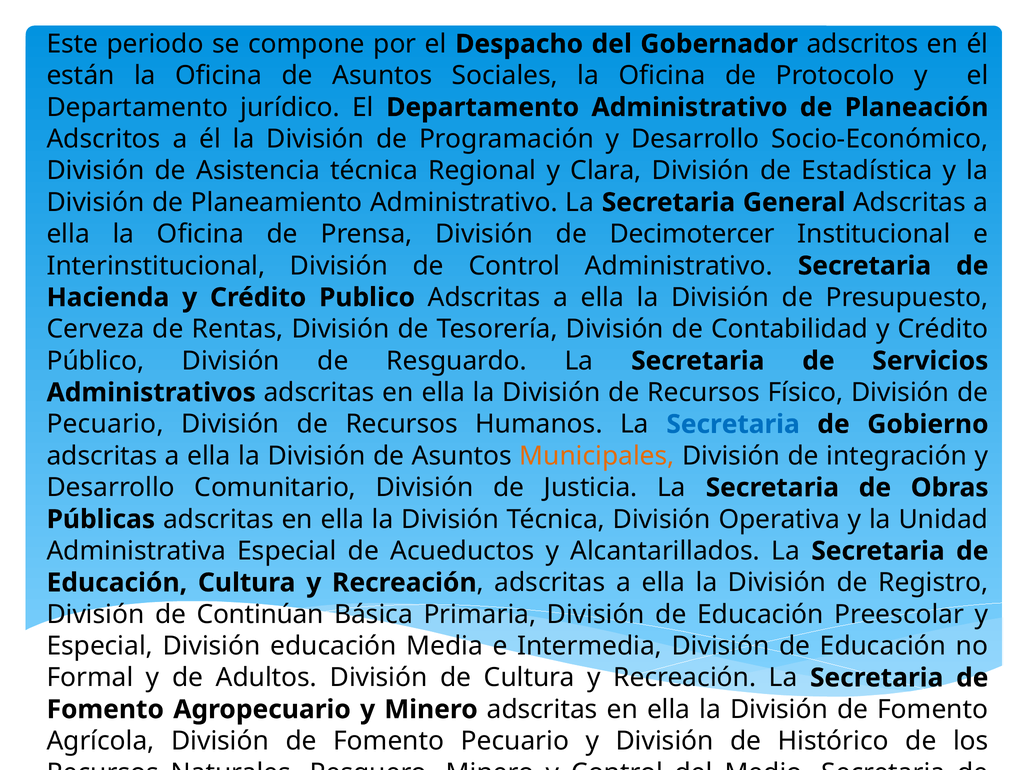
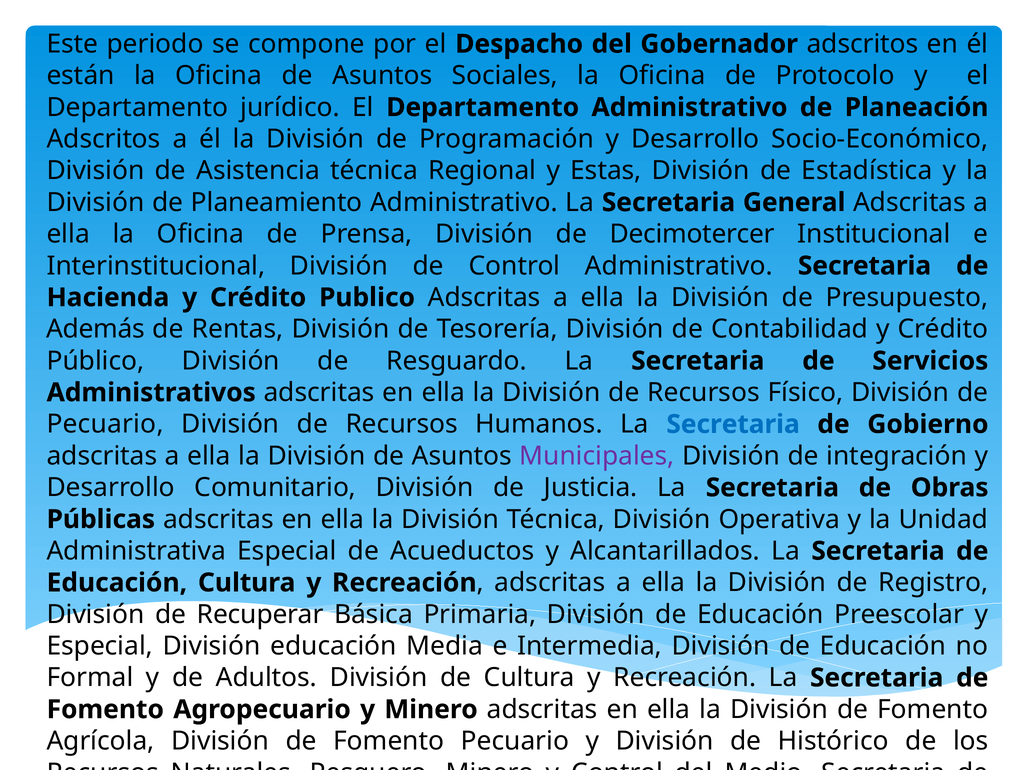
Clara: Clara -> Estas
Cerveza: Cerveza -> Además
Municipales colour: orange -> purple
Continúan: Continúan -> Recuperar
